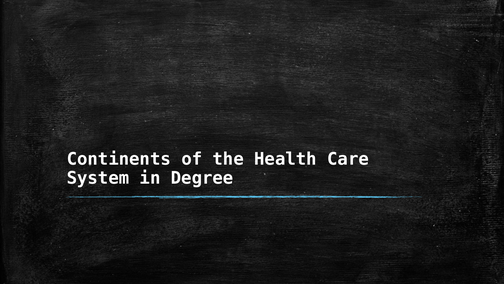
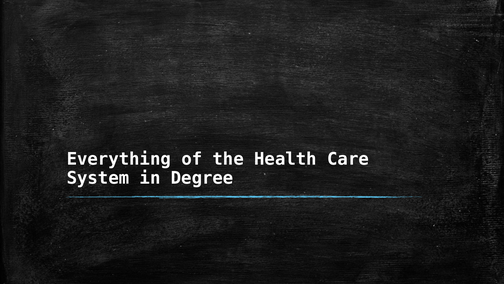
Continents: Continents -> Everything
